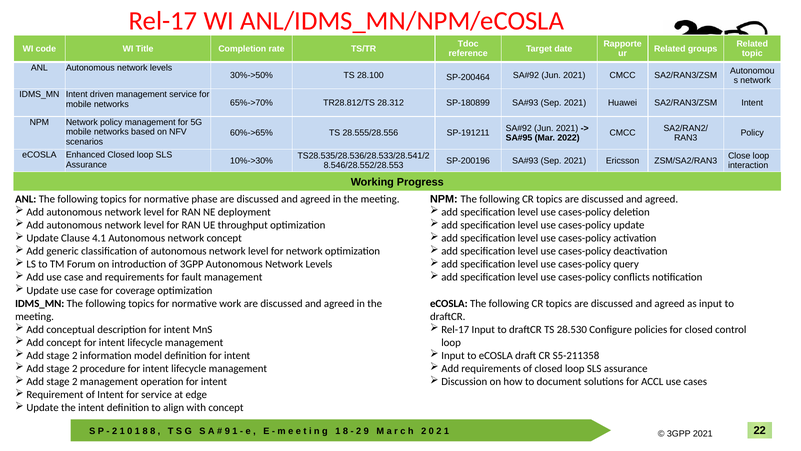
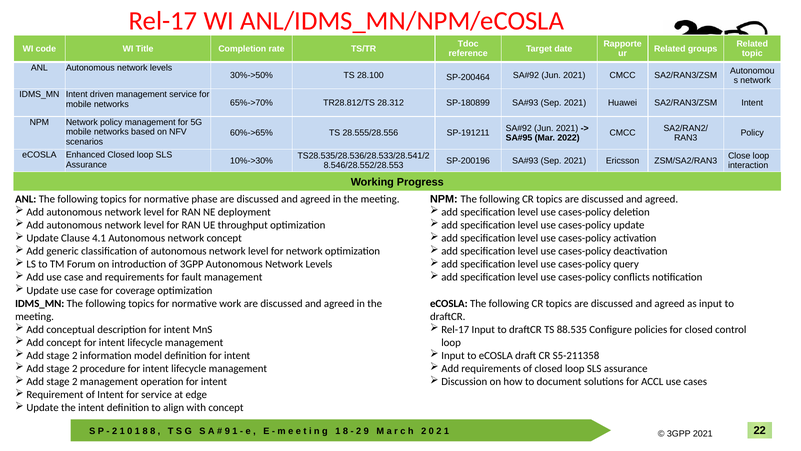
28.530: 28.530 -> 88.535
